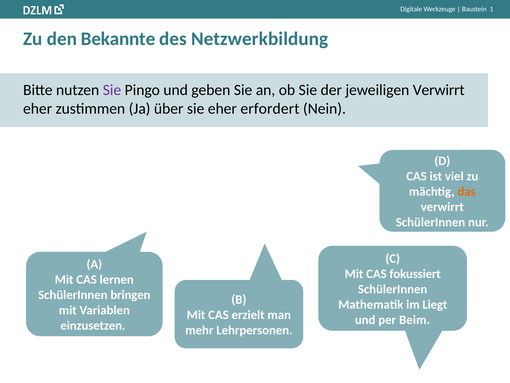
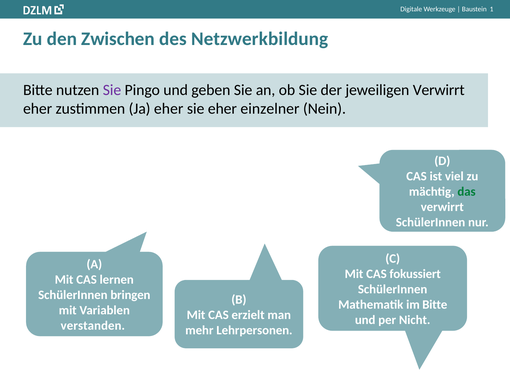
Bekannte: Bekannte -> Zwischen
Ja über: über -> eher
erfordert: erfordert -> einzelner
das colour: orange -> green
im Liegt: Liegt -> Bitte
Beim: Beim -> Nicht
einzusetzen: einzusetzen -> verstanden
